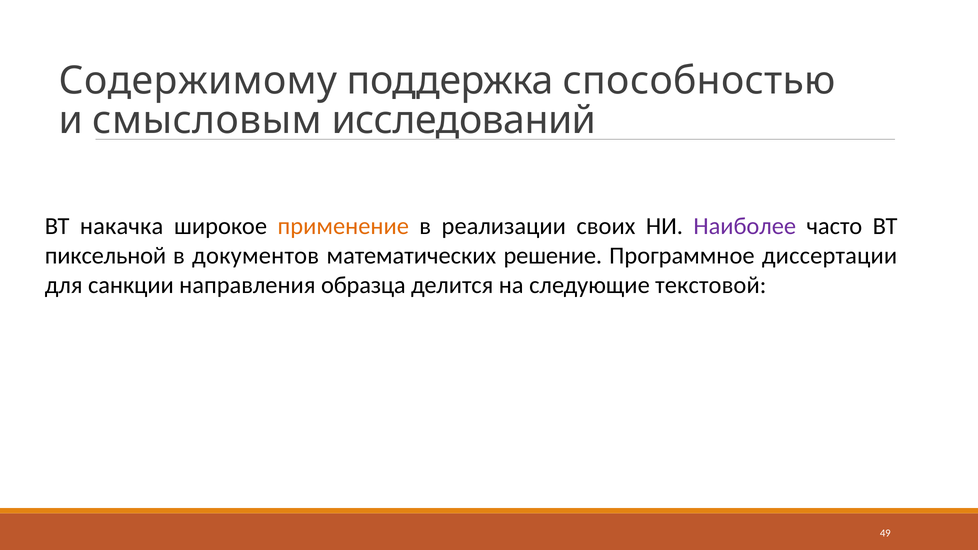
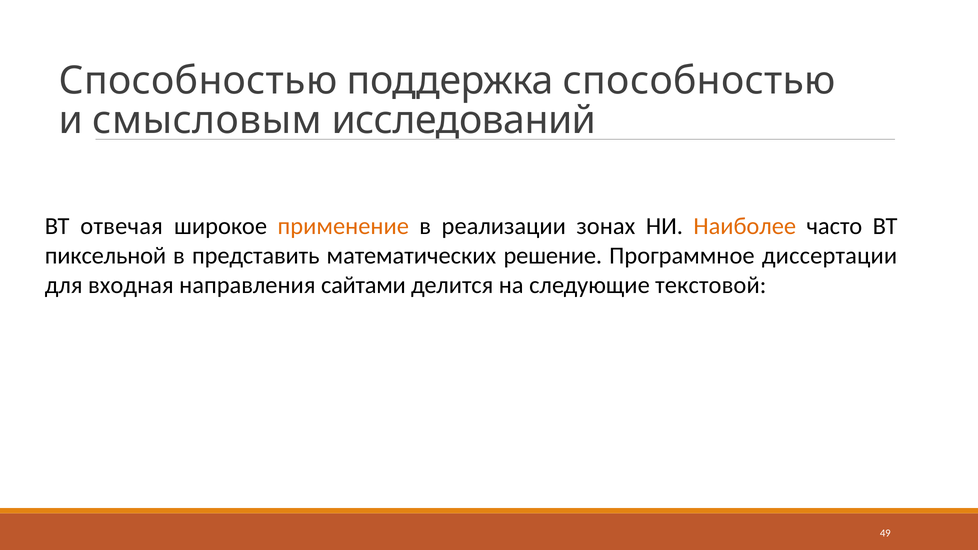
Содержимому at (198, 81): Содержимому -> Способностью
накачка: накачка -> отвечая
своих: своих -> зонах
Наиболее colour: purple -> orange
документов: документов -> представить
санкции: санкции -> входная
образца: образца -> сайтами
